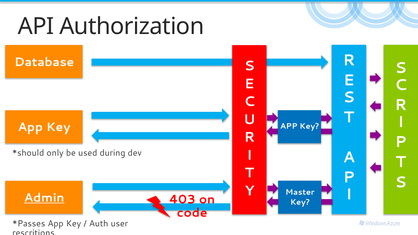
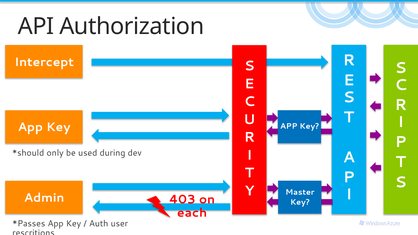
Database: Database -> Intercept
Admin underline: present -> none
code: code -> each
